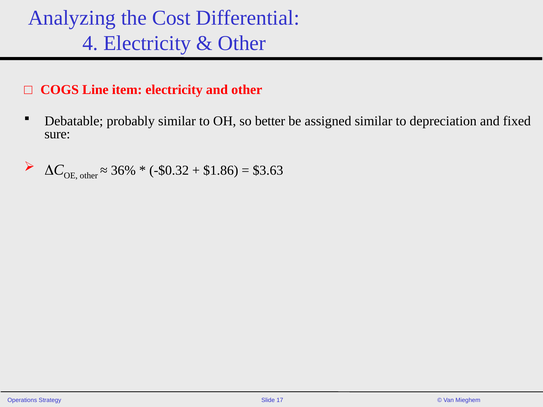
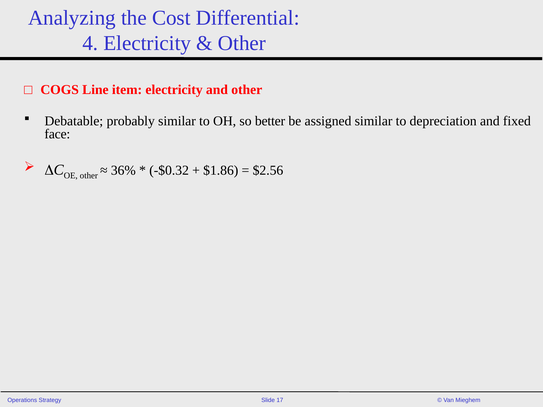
sure: sure -> face
$3.63: $3.63 -> $2.56
